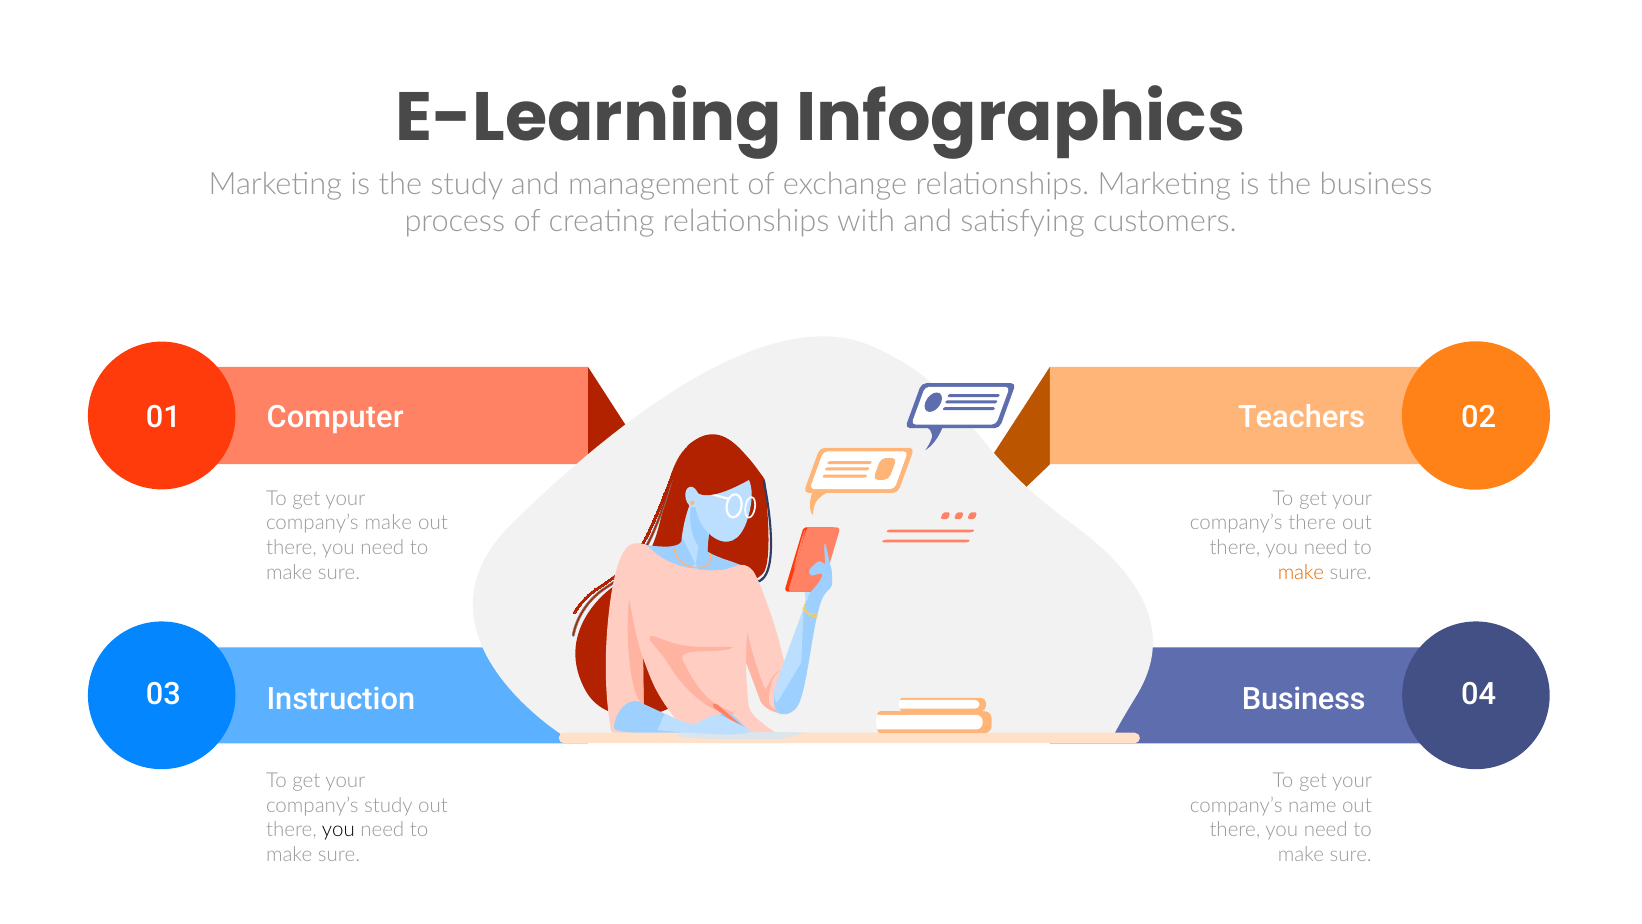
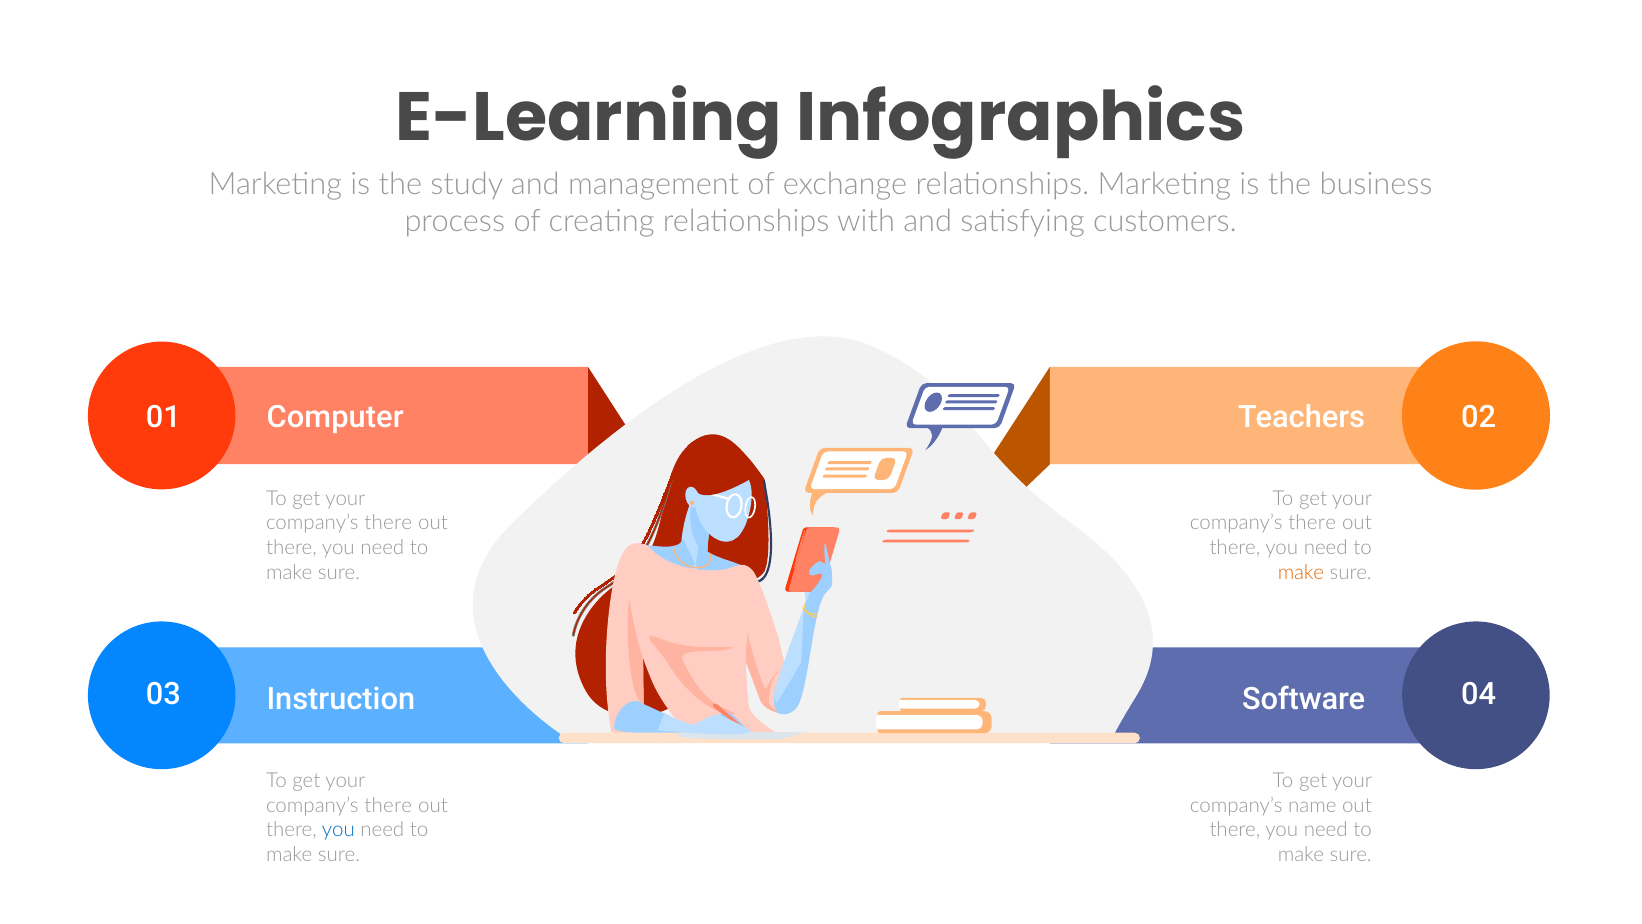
make at (388, 523): make -> there
Business at (1304, 699): Business -> Software
study at (388, 805): study -> there
you at (338, 830) colour: black -> blue
